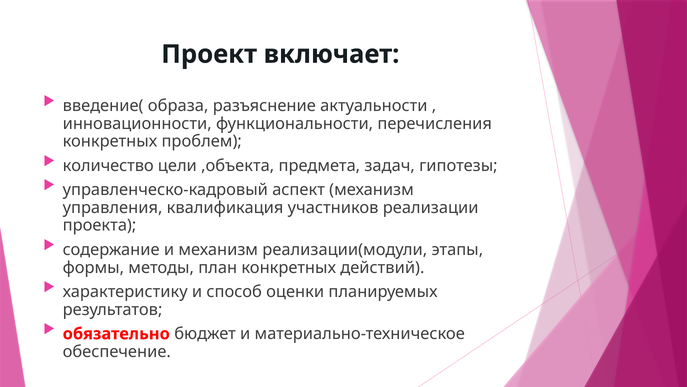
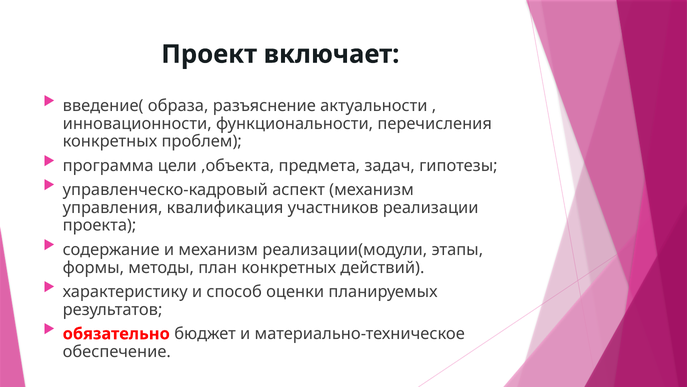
количество: количество -> программа
